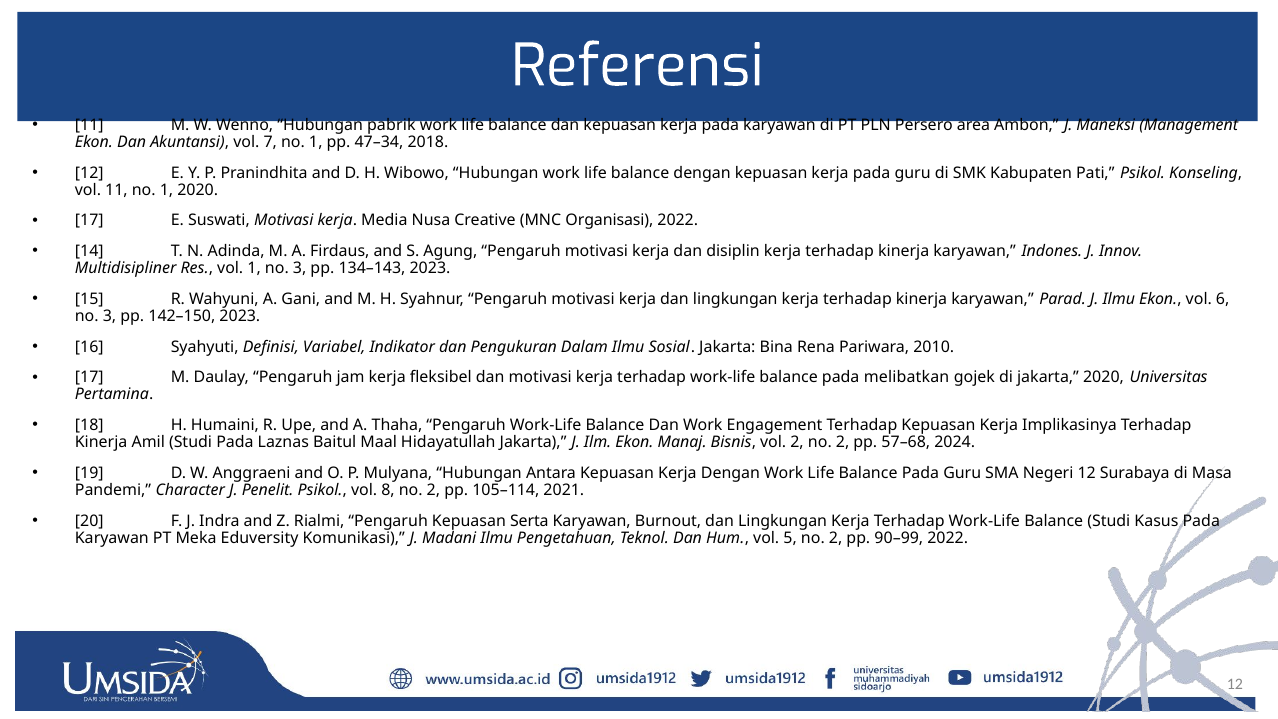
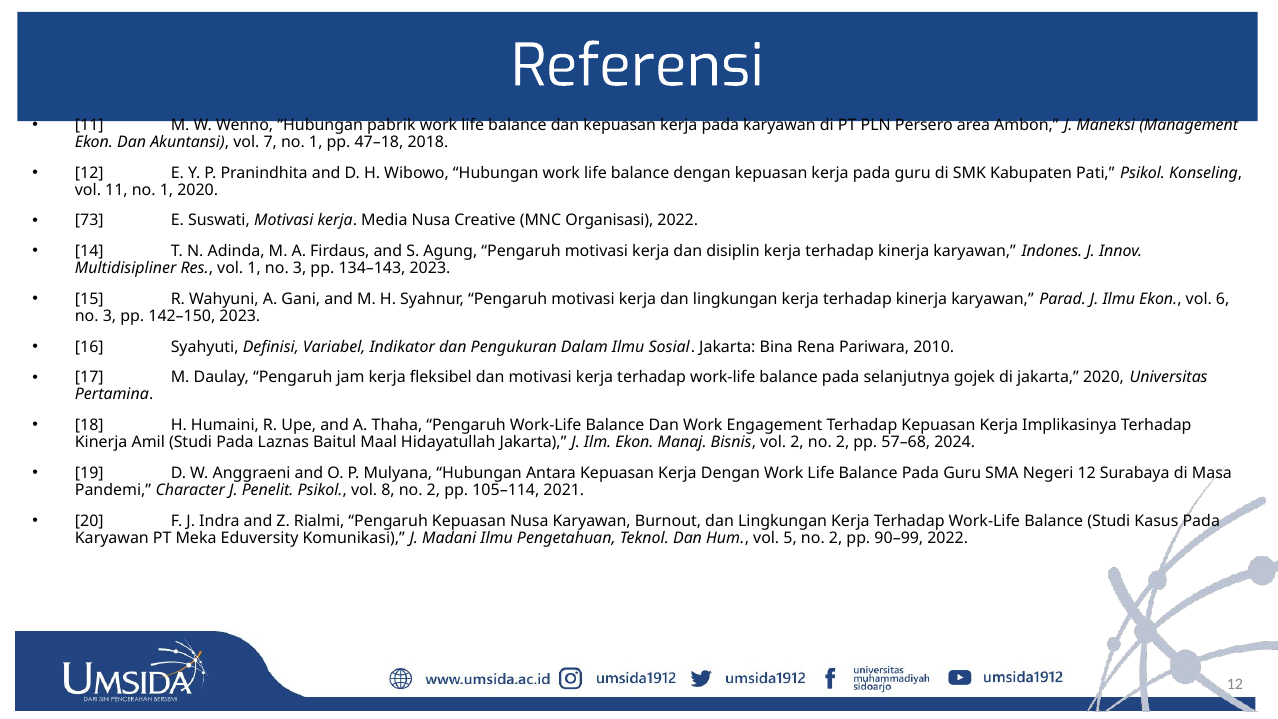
47–34: 47–34 -> 47–18
17 at (89, 221): 17 -> 73
melibatkan: melibatkan -> selanjutnya
Kepuasan Serta: Serta -> Nusa
